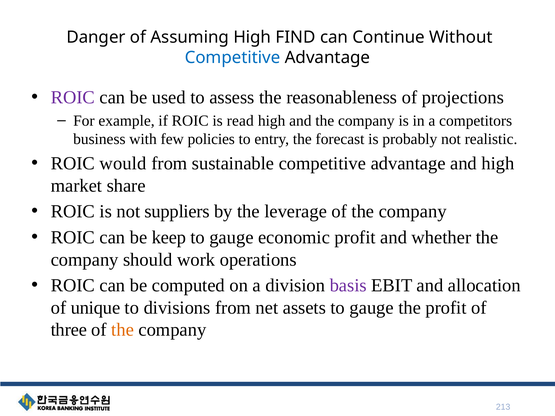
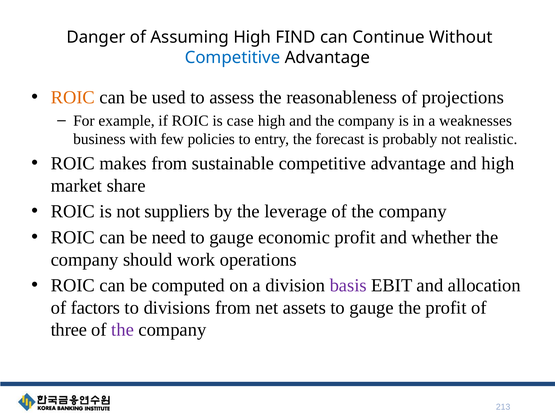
ROIC at (73, 98) colour: purple -> orange
read: read -> case
competitors: competitors -> weaknesses
would: would -> makes
keep: keep -> need
unique: unique -> factors
the at (123, 330) colour: orange -> purple
